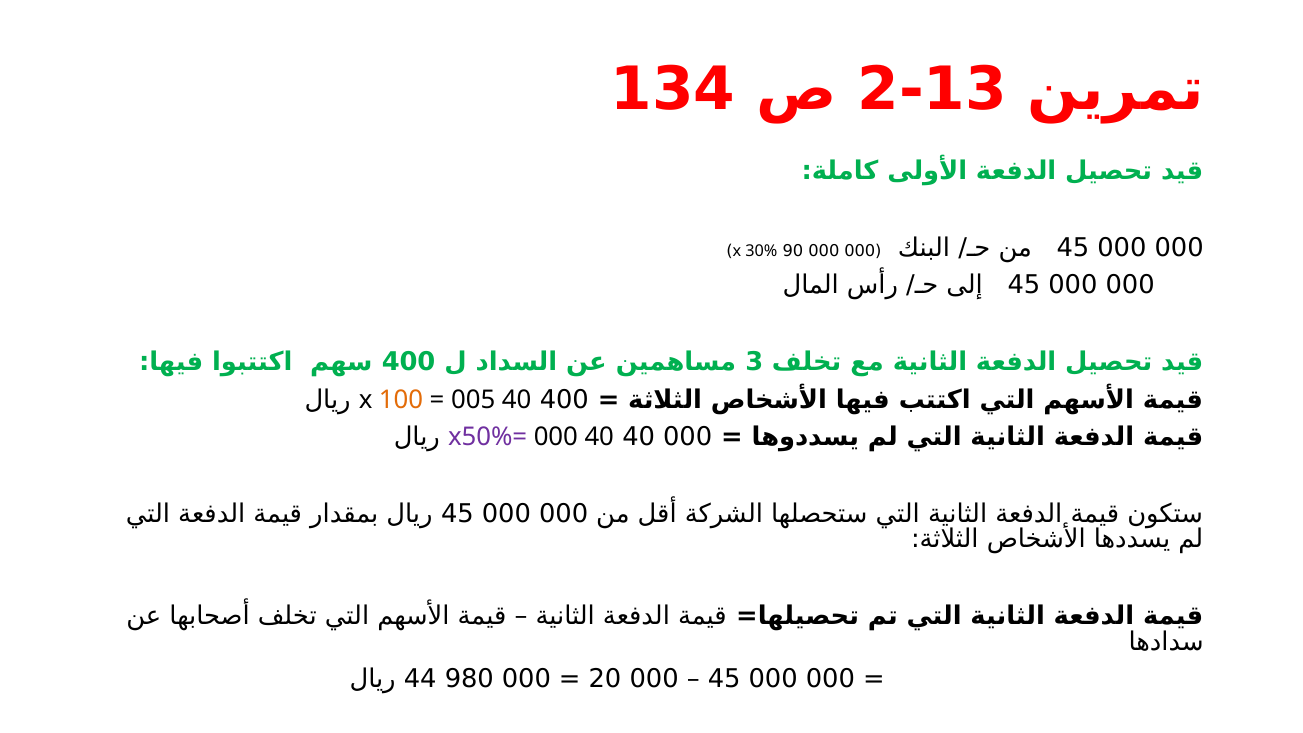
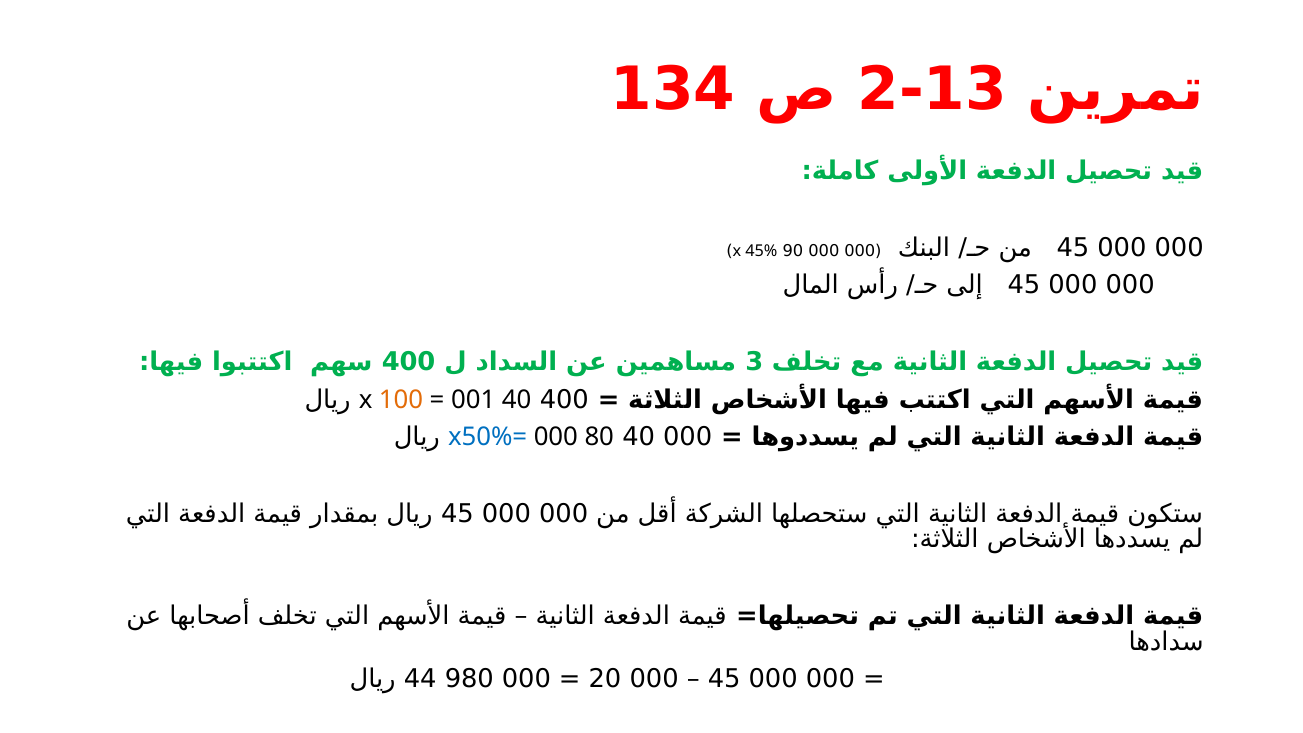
30%: 30% -> 45%
005: 005 -> 001
x50%= colour: purple -> blue
40 at (599, 437): 40 -> 80
